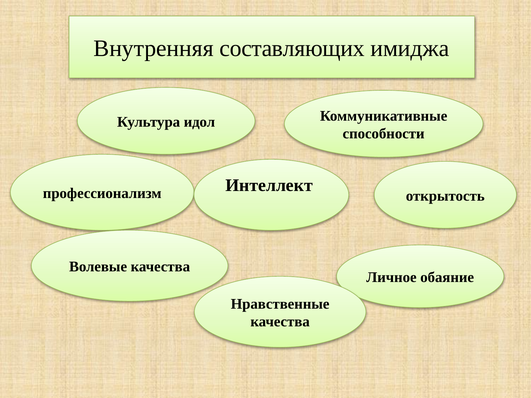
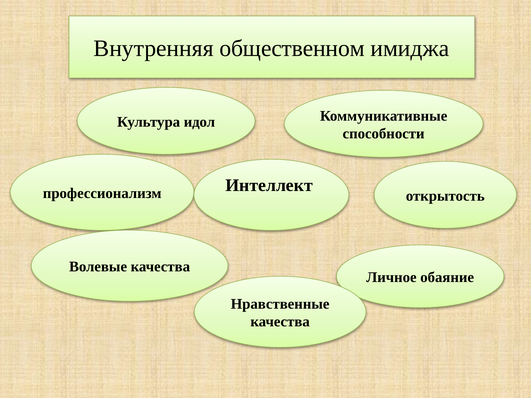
составляющих: составляющих -> общественном
